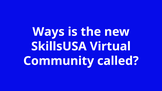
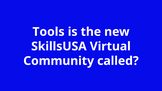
Ways: Ways -> Tools
